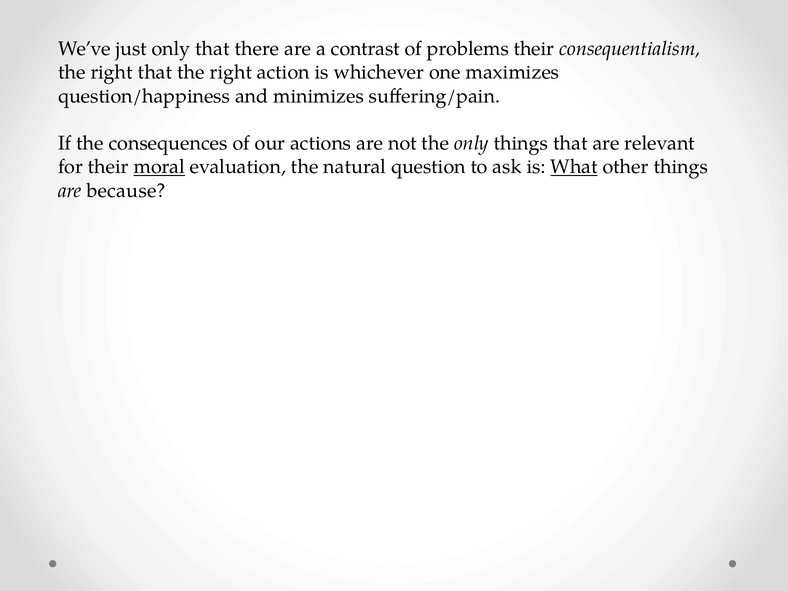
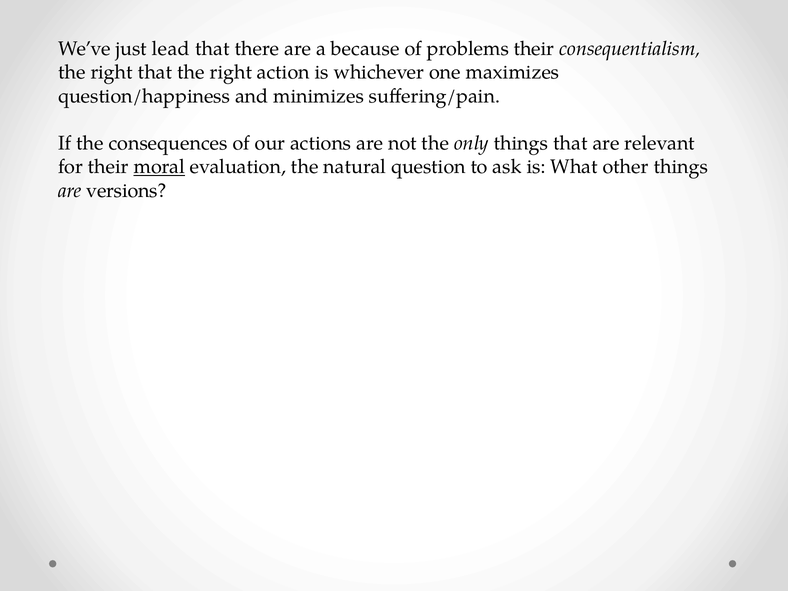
just only: only -> lead
contrast: contrast -> because
What underline: present -> none
because: because -> versions
